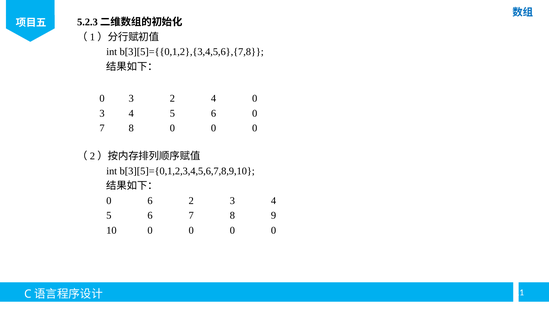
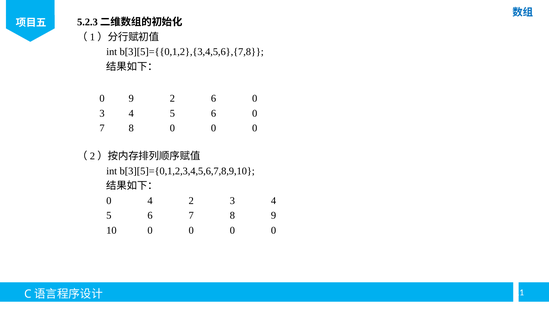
3 at (131, 99): 3 -> 9
2 4: 4 -> 6
0 6: 6 -> 4
